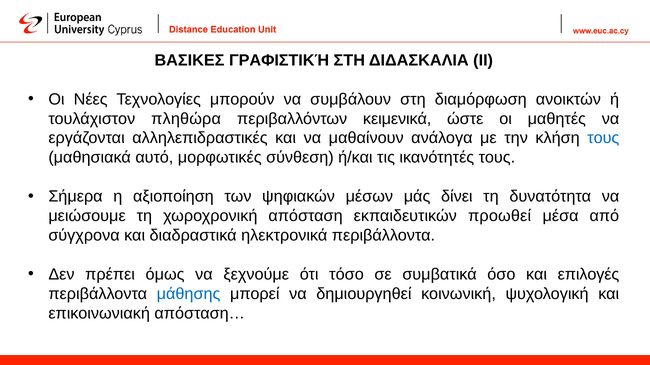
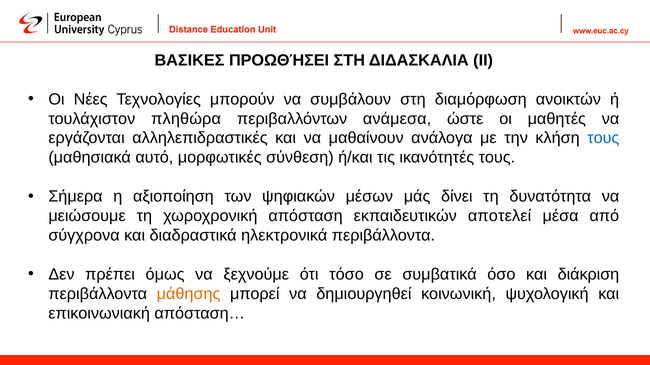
ΓΡΑΦΙΣΤΙΚΉ: ΓΡΑΦΙΣΤΙΚΉ -> ΠΡΟΩΘΉΣΕΙ
κειμενικά: κειμενικά -> ανάμεσα
προωθεί: προωθεί -> αποτελεί
επιλογές: επιλογές -> διάκριση
μάθησης colour: blue -> orange
